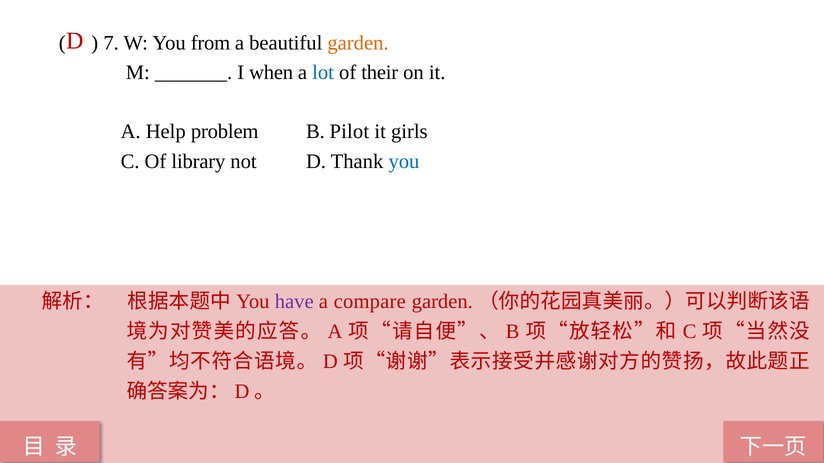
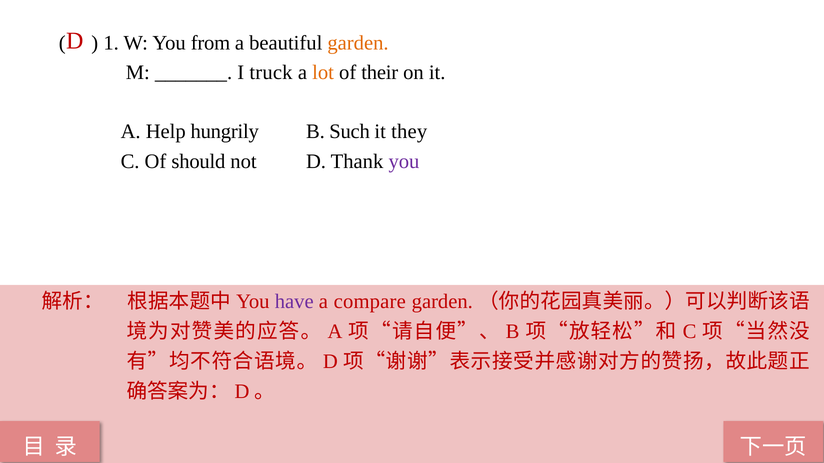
7: 7 -> 1
when: when -> truck
lot colour: blue -> orange
problem: problem -> hungrily
Pilot: Pilot -> Such
girls: girls -> they
library: library -> should
you at (404, 161) colour: blue -> purple
